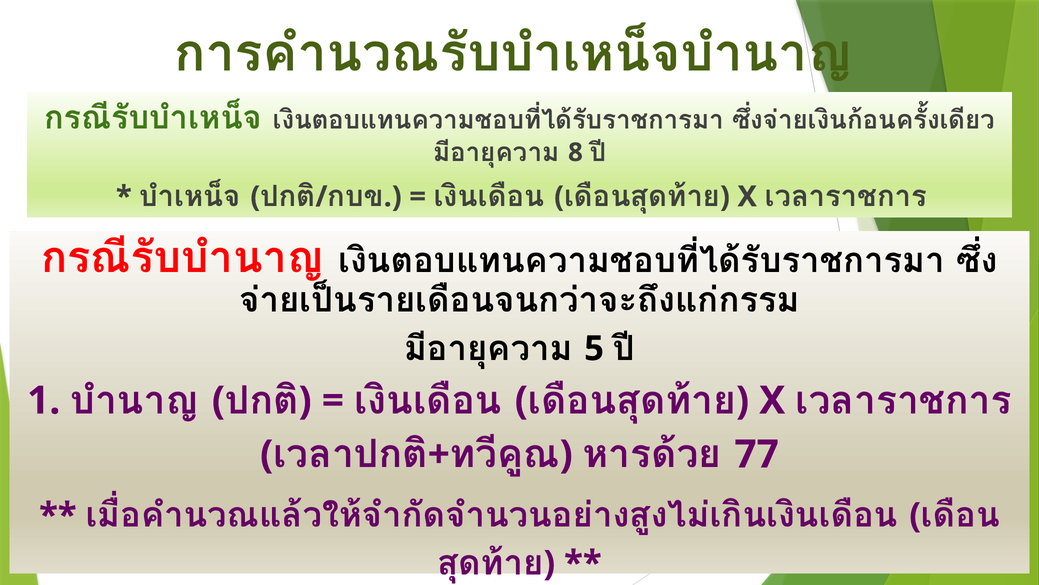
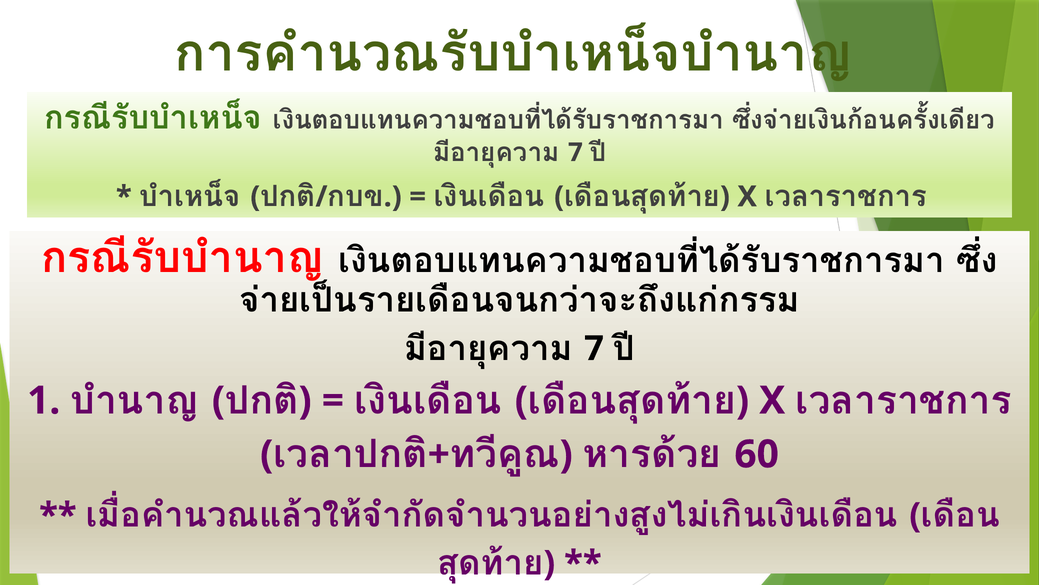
8 at (575, 152): 8 -> 7
5 at (594, 348): 5 -> 7
77: 77 -> 60
